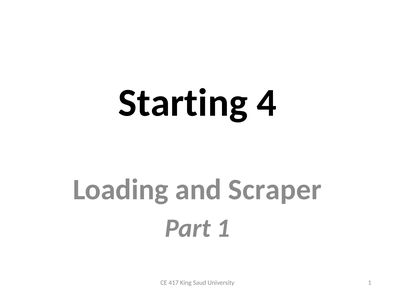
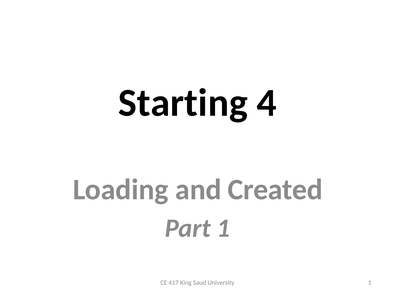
Scraper: Scraper -> Created
